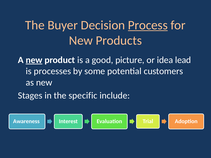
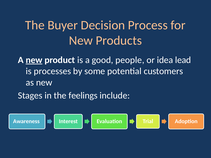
Process underline: present -> none
picture: picture -> people
specific: specific -> feelings
